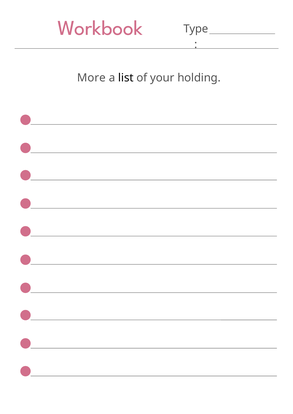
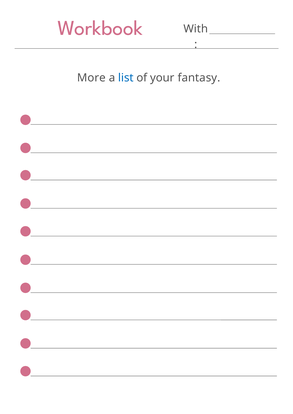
Type: Type -> With
list colour: black -> blue
holding: holding -> fantasy
